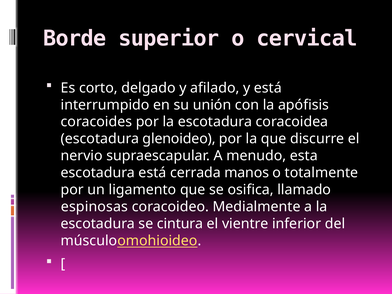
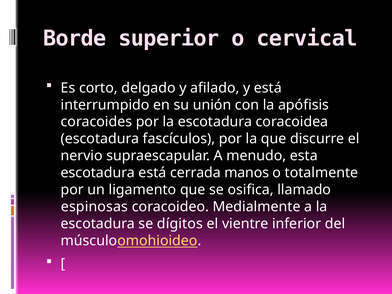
glenoideo: glenoideo -> fascículos
cintura: cintura -> dígitos
